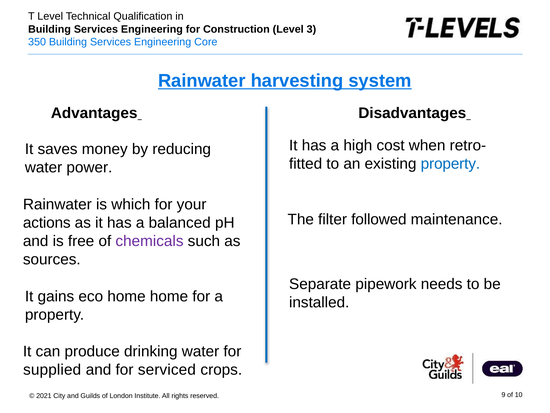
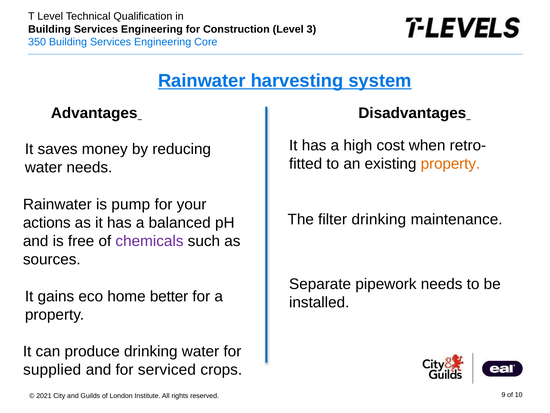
property at (450, 164) colour: blue -> orange
water power: power -> needs
which: which -> pump
filter followed: followed -> drinking
home home: home -> better
